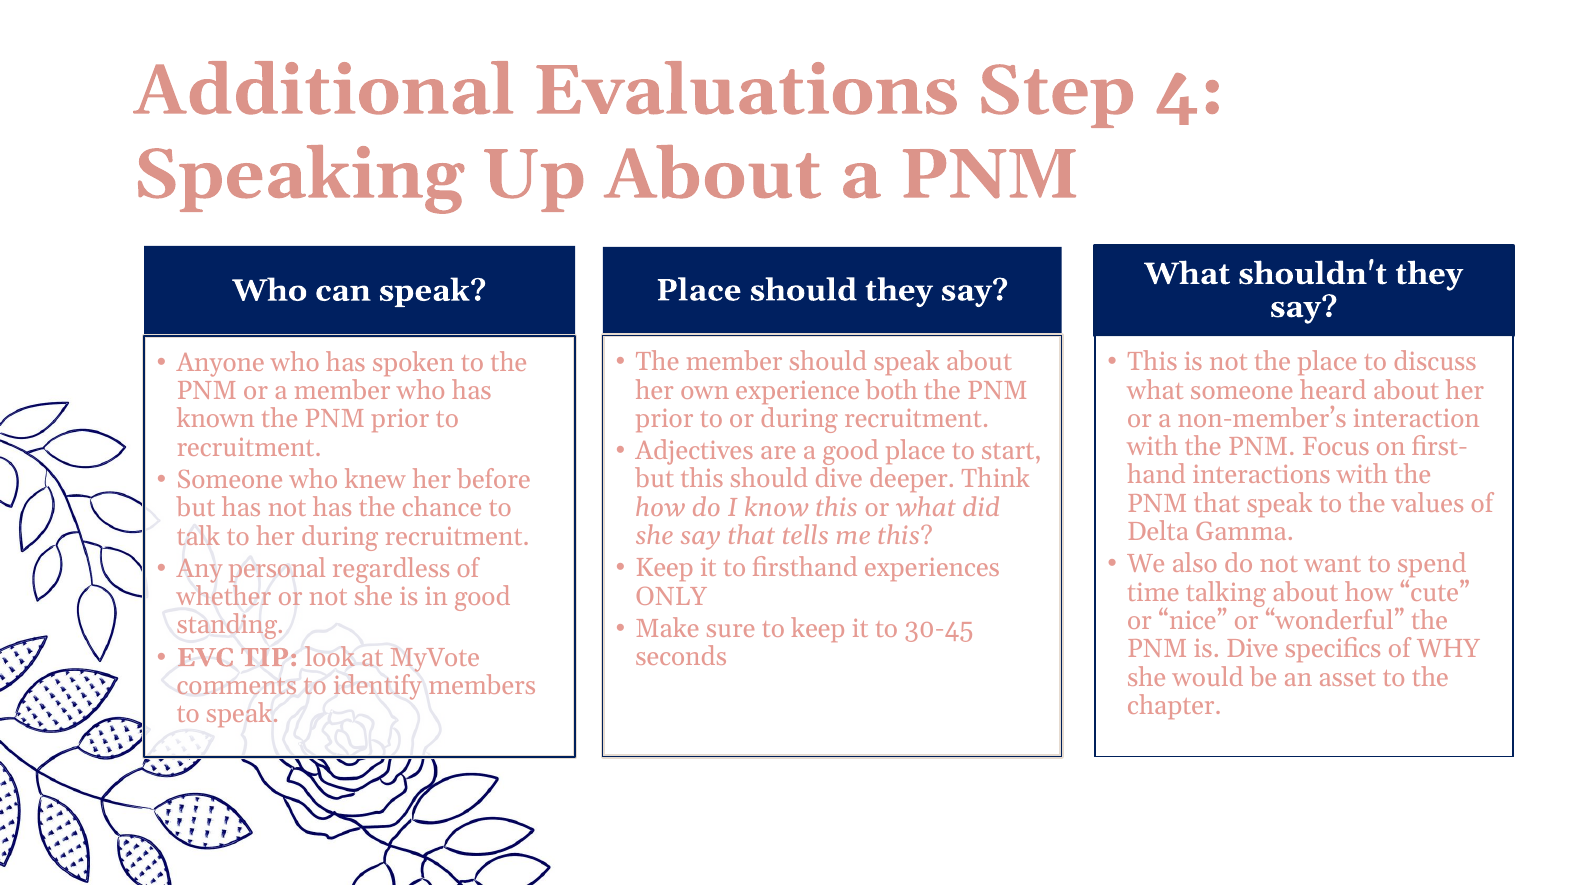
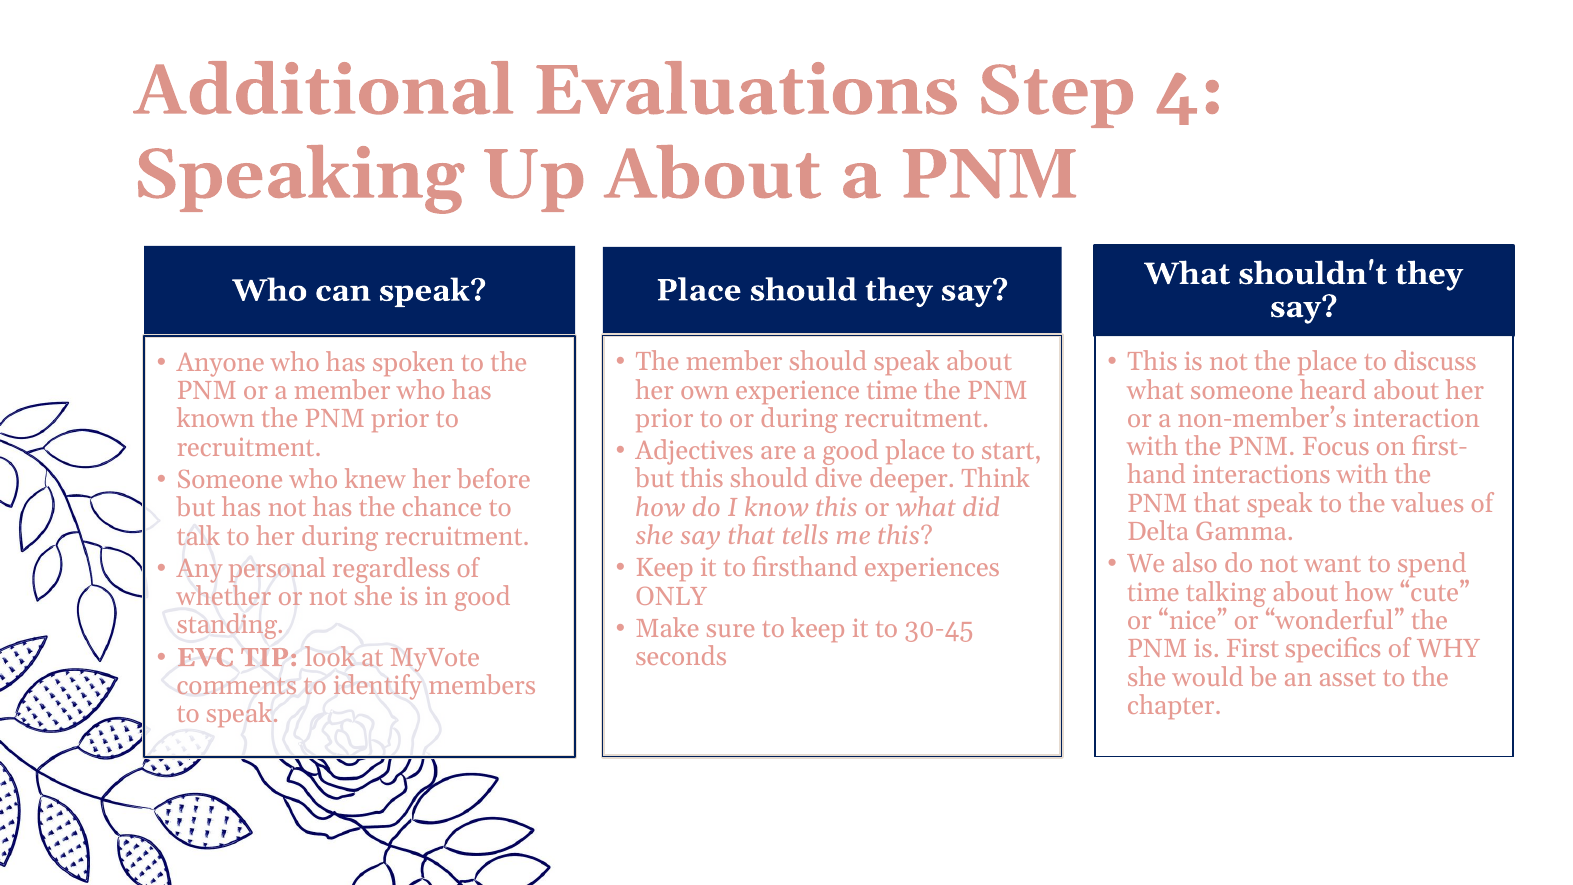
experience both: both -> time
is Dive: Dive -> First
